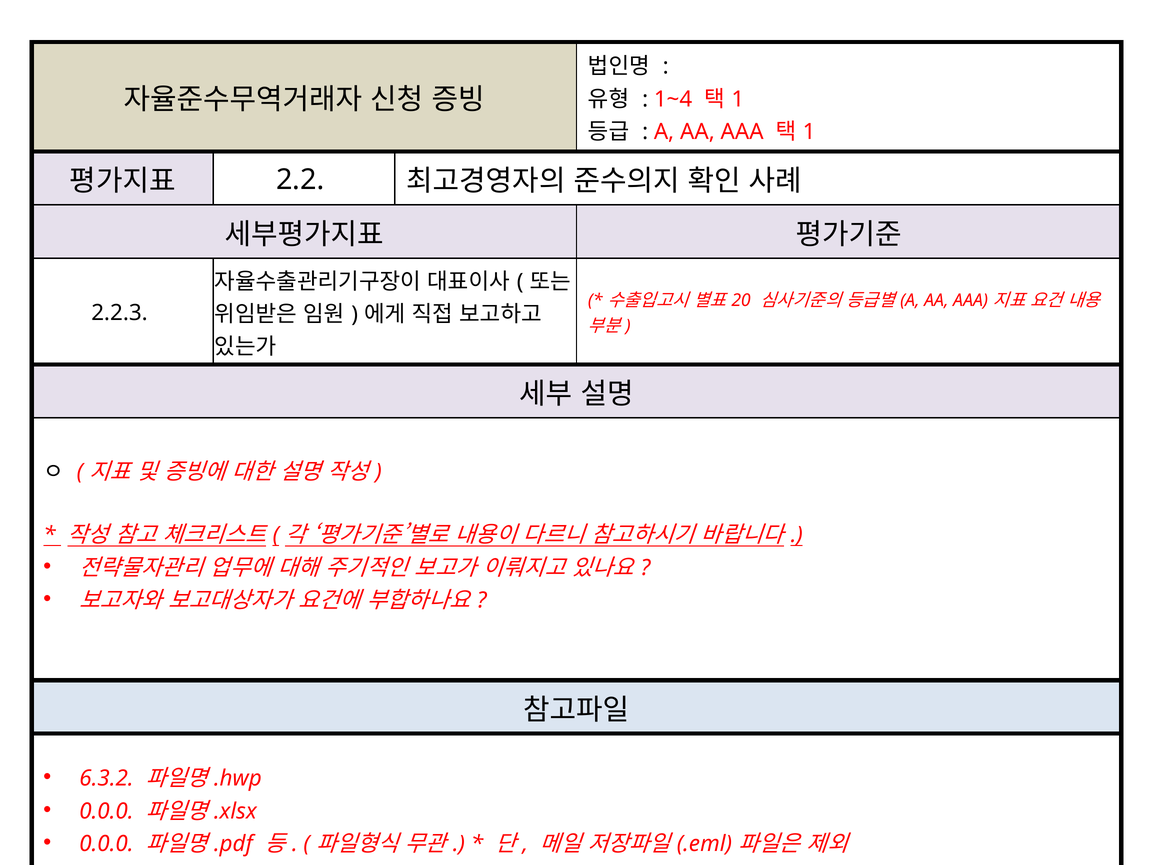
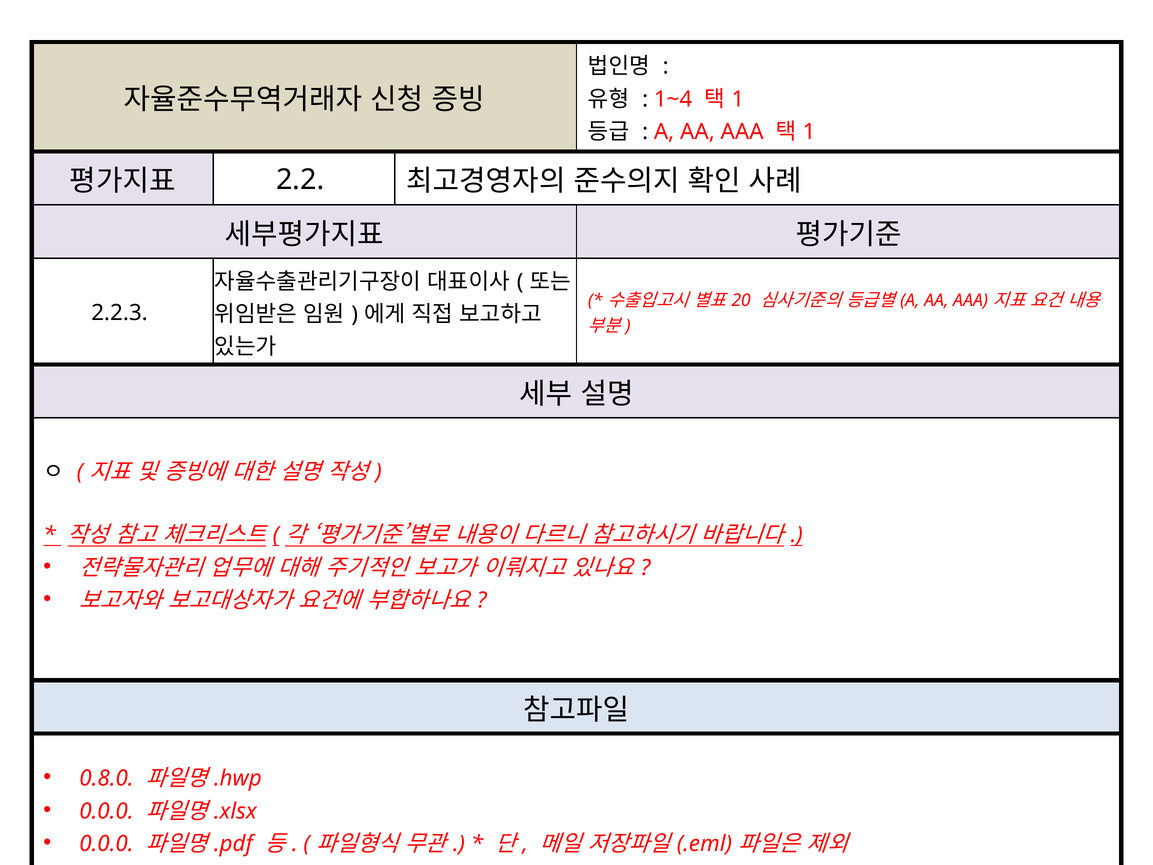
6.3.2: 6.3.2 -> 0.8.0
